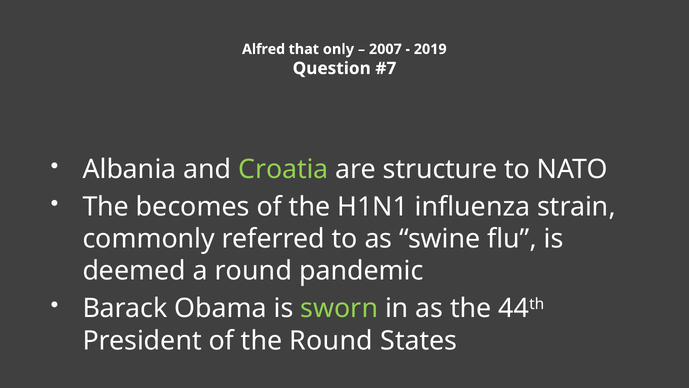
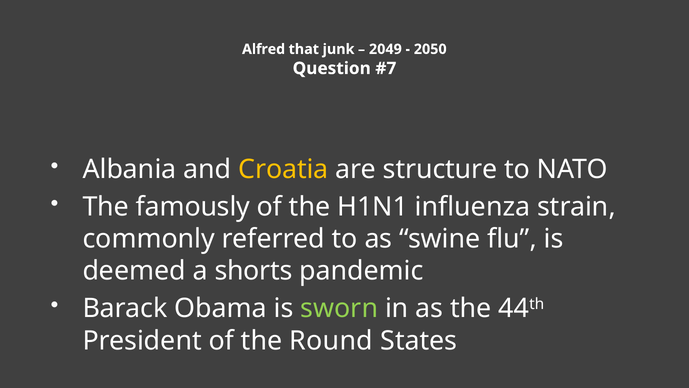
only: only -> junk
2007: 2007 -> 2049
2019: 2019 -> 2050
Croatia colour: light green -> yellow
becomes: becomes -> famously
a round: round -> shorts
